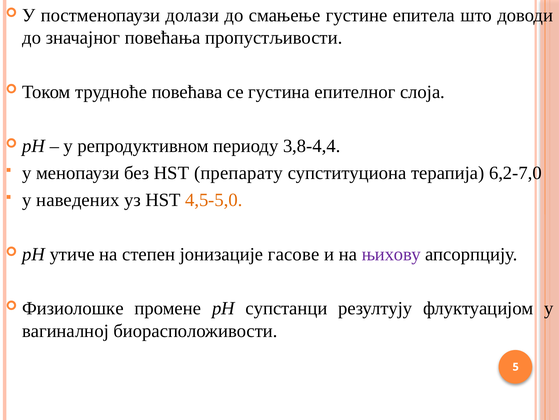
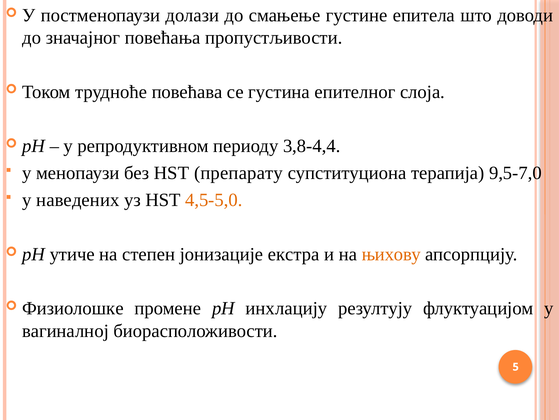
6,2-7,0: 6,2-7,0 -> 9,5-7,0
гасове: гасове -> екстра
њихову colour: purple -> orange
супстанци: супстанци -> инхлацију
